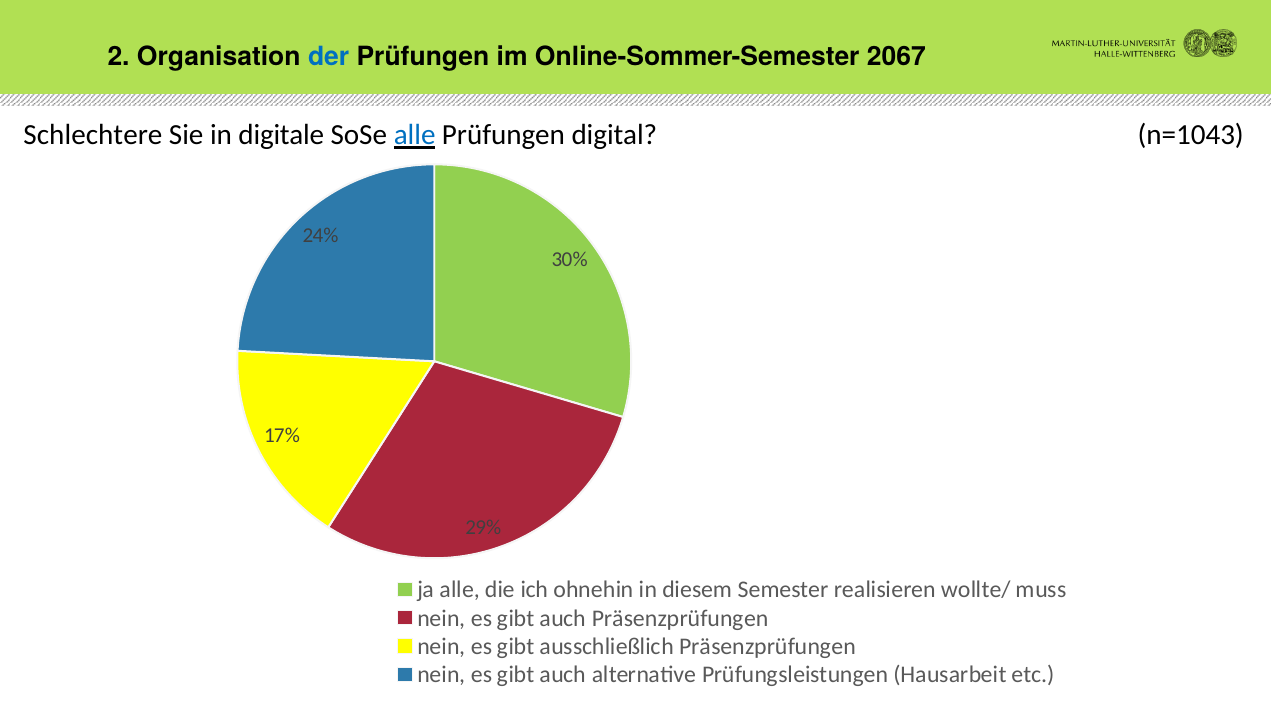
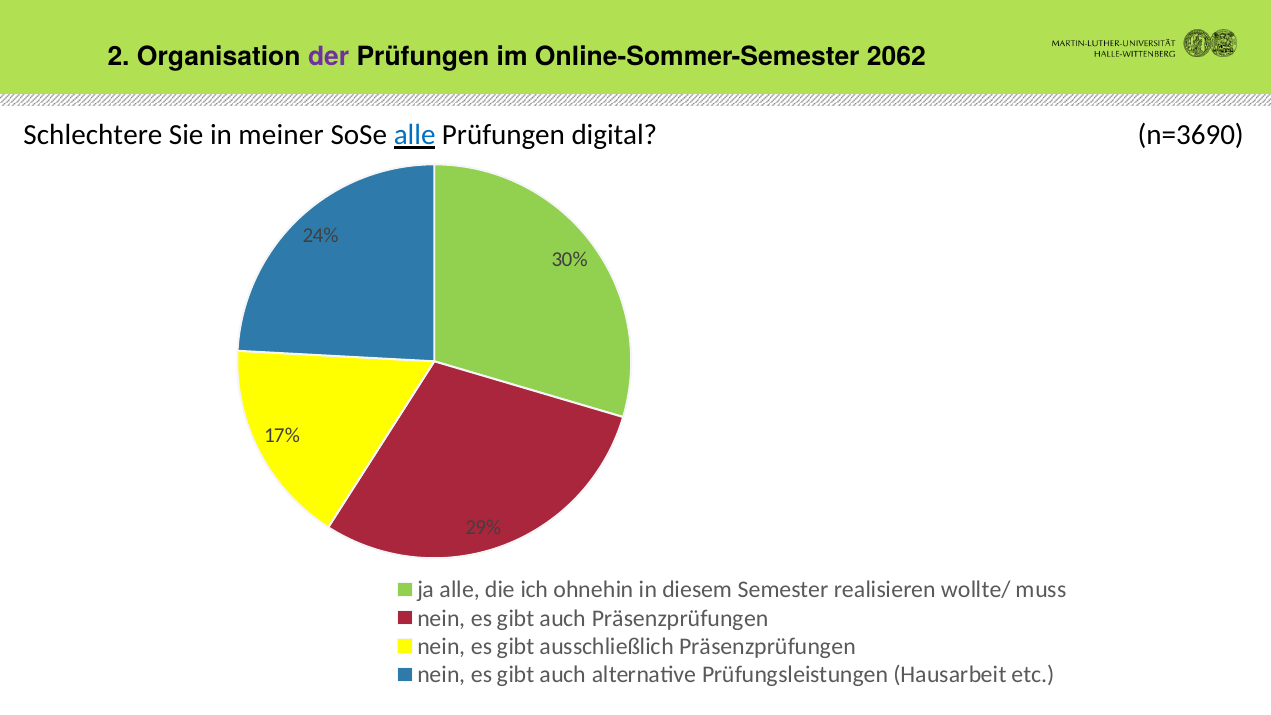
der colour: blue -> purple
2067: 2067 -> 2062
digitale: digitale -> meiner
n=1043: n=1043 -> n=3690
